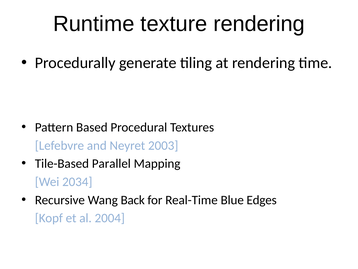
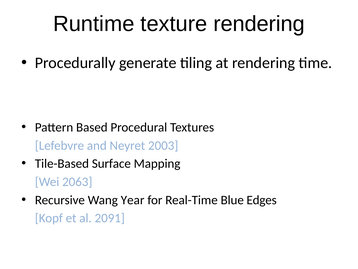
Parallel: Parallel -> Surface
2034: 2034 -> 2063
Back: Back -> Year
2004: 2004 -> 2091
